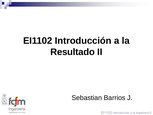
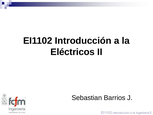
Resultado: Resultado -> Eléctricos
